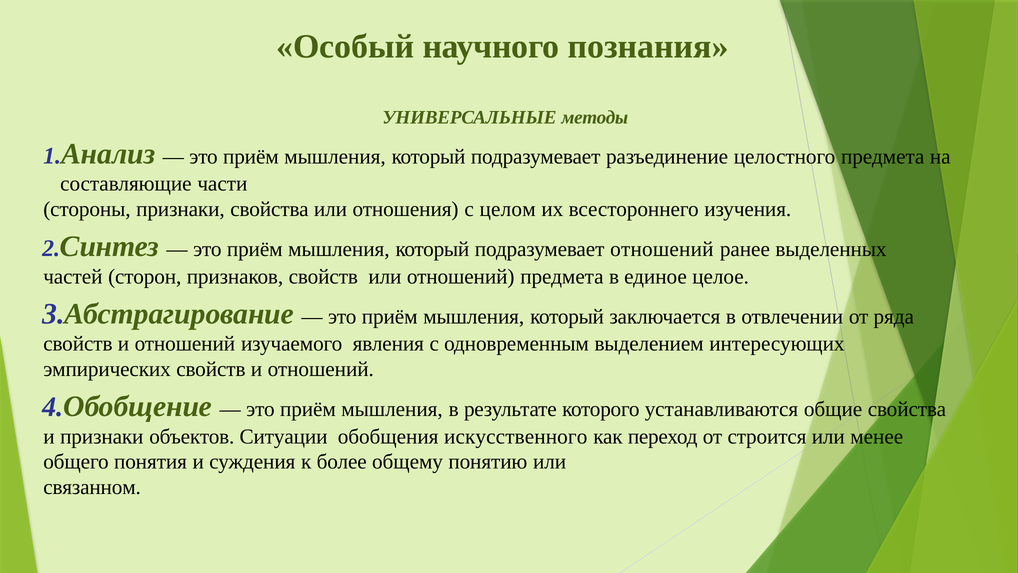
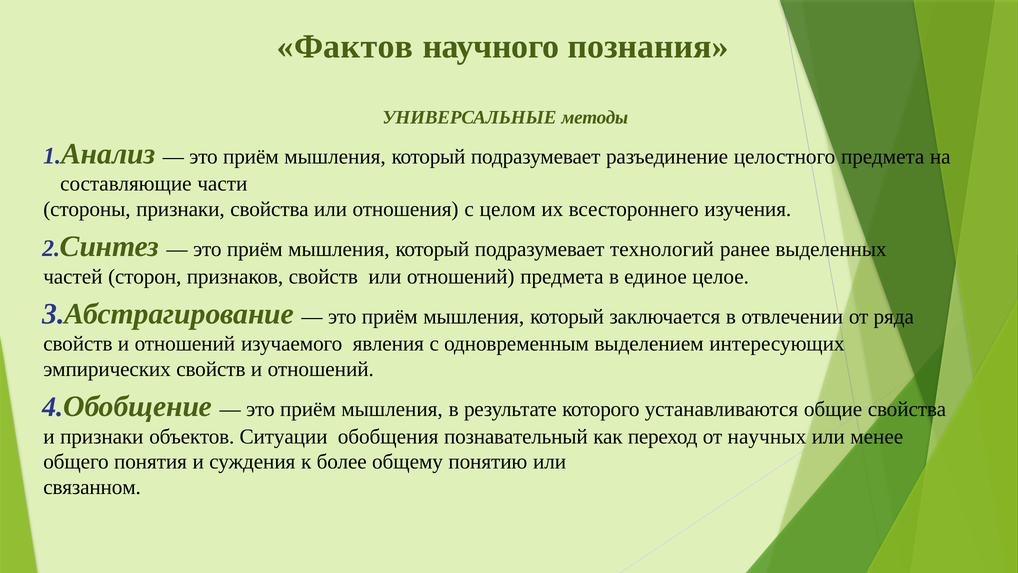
Особый: Особый -> Фактов
подразумевает отношений: отношений -> технологий
искусственного: искусственного -> познавательный
строится: строится -> научных
